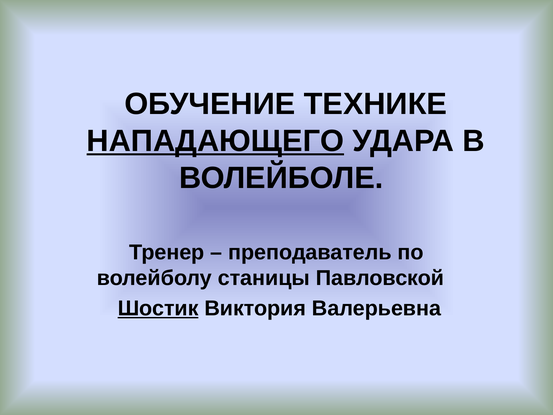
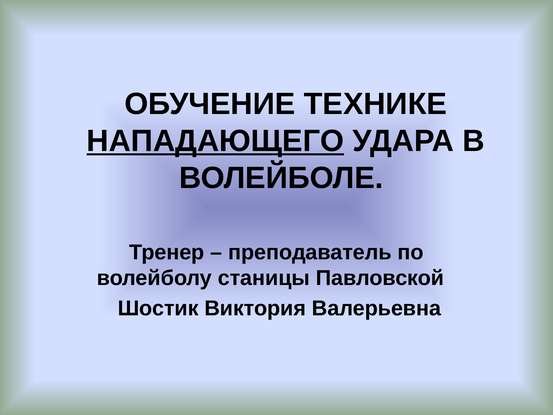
Шостик underline: present -> none
